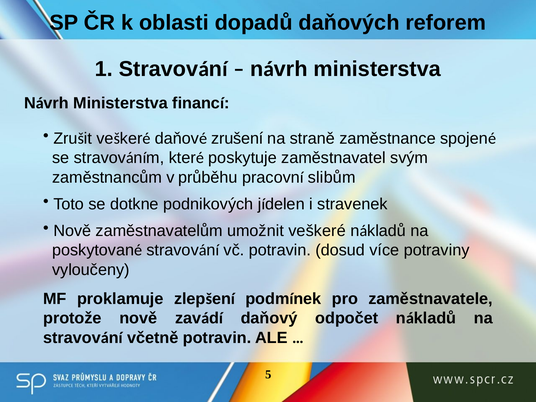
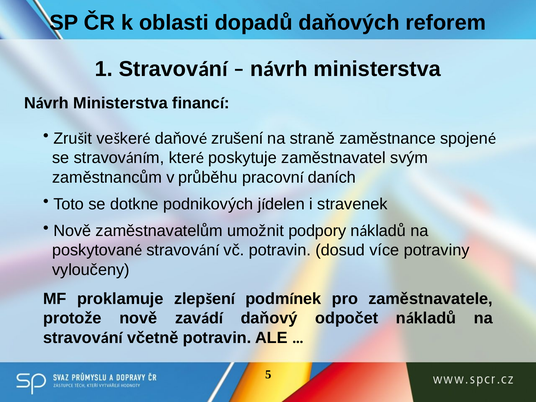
slibům: slibům -> daních
umožnit veškeré: veškeré -> podpory
